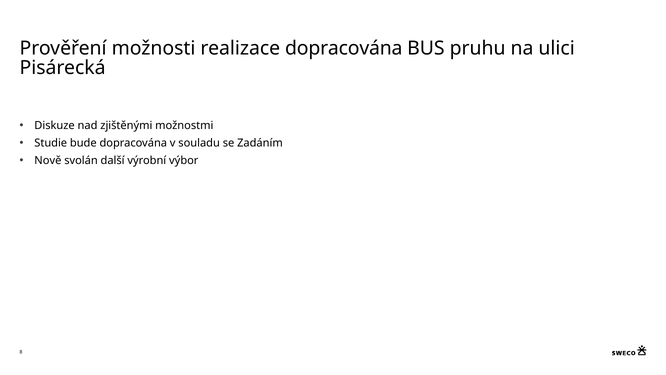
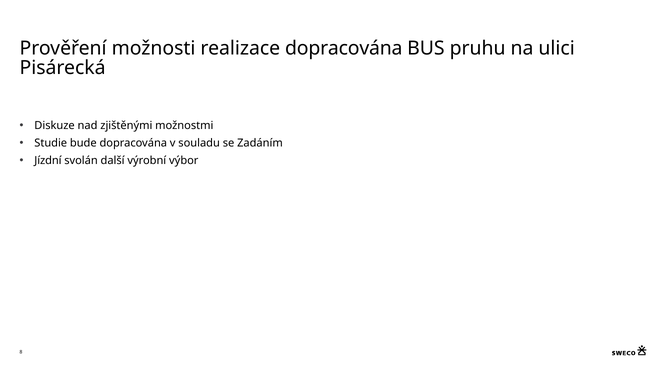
Nově: Nově -> Jízdní
